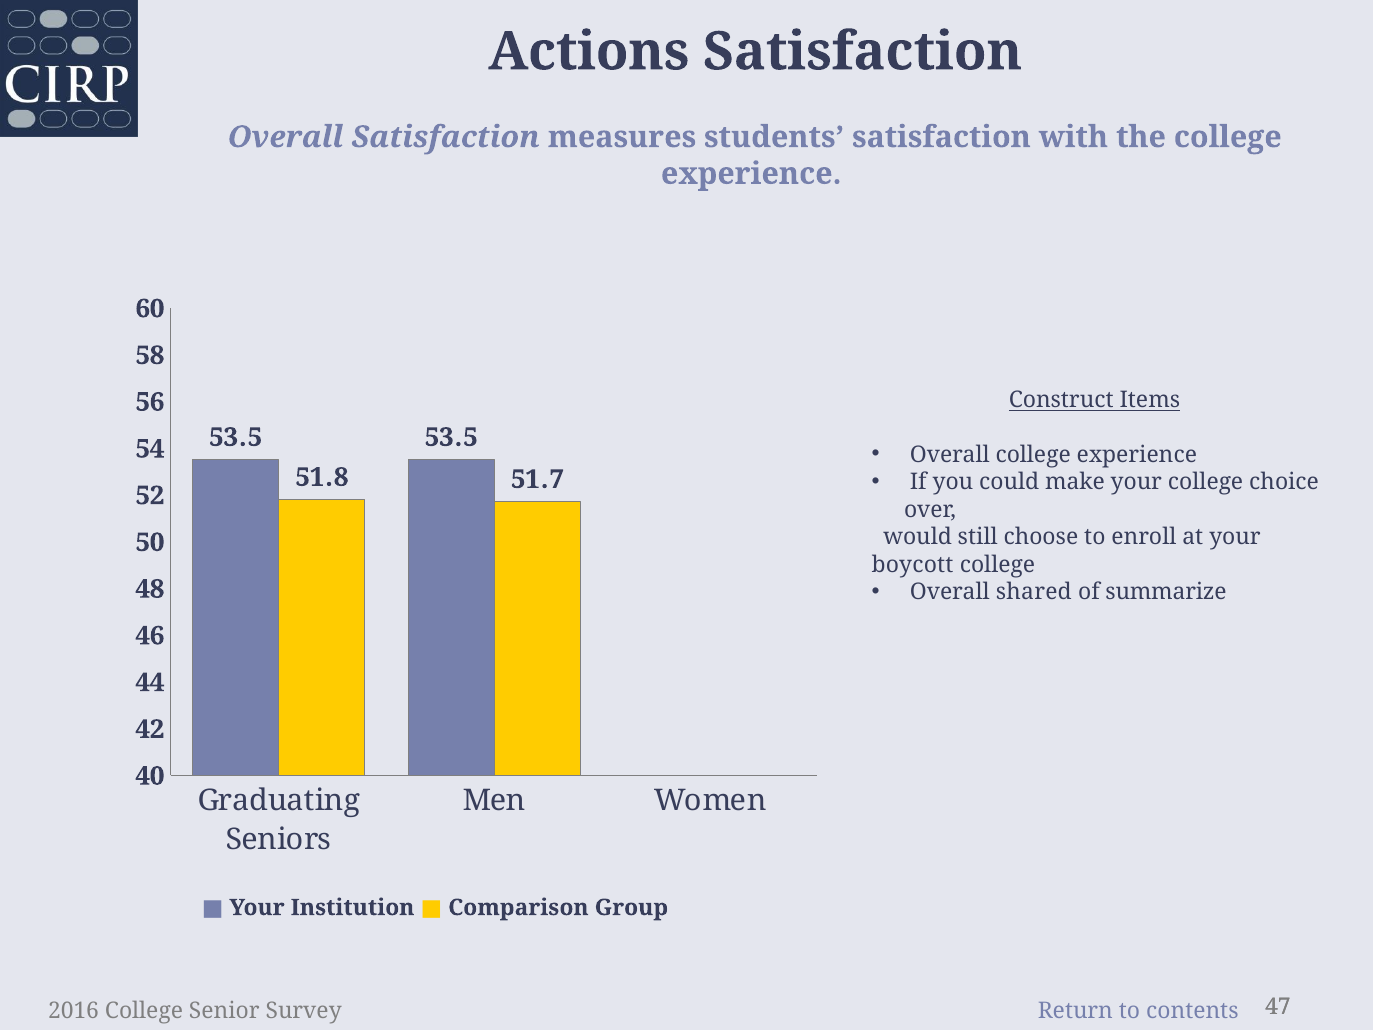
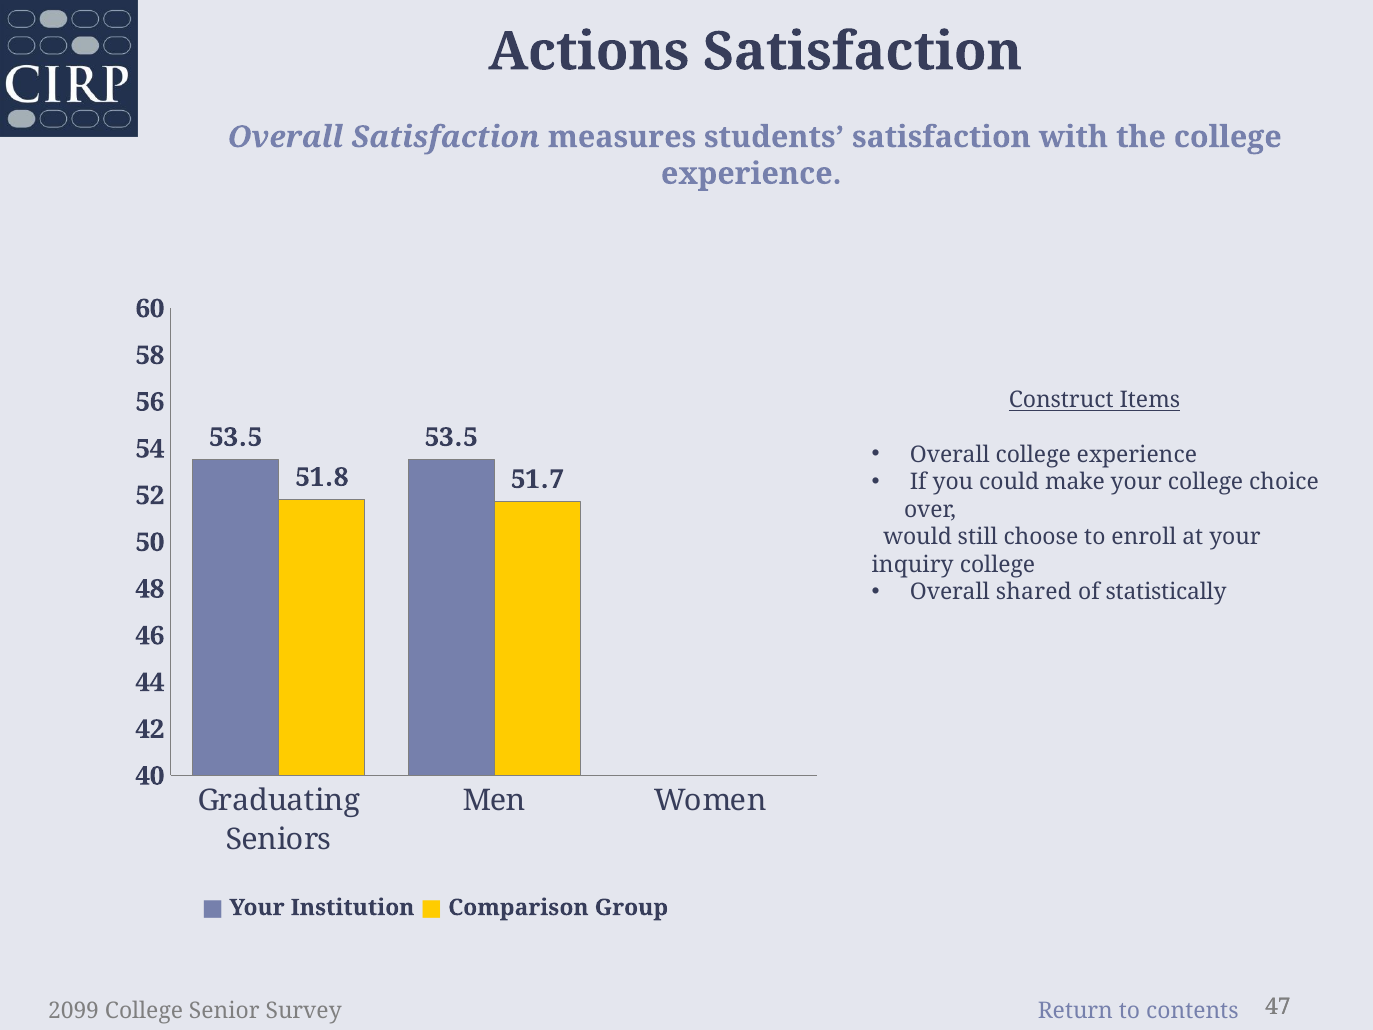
boycott: boycott -> inquiry
summarize: summarize -> statistically
2016: 2016 -> 2099
